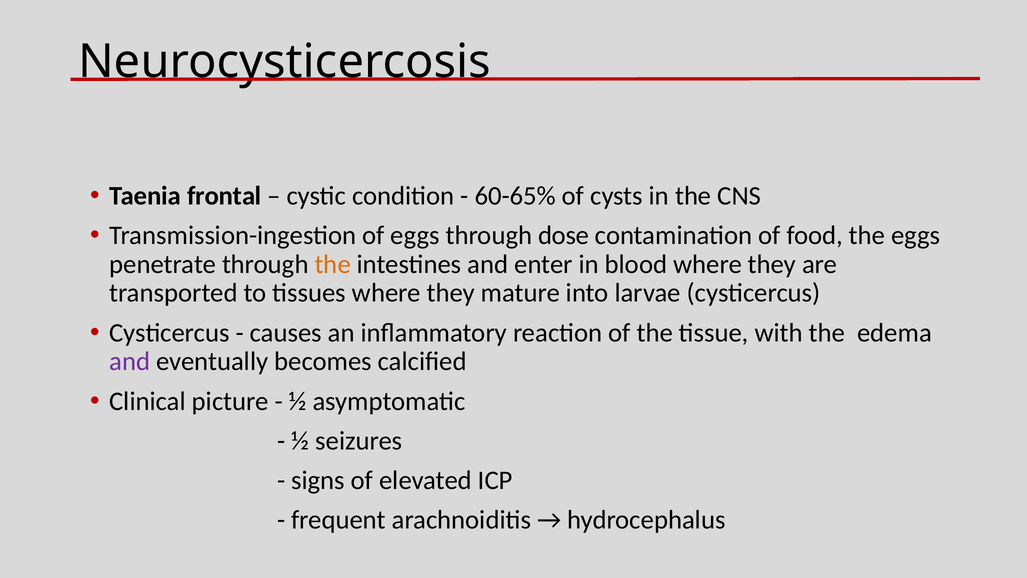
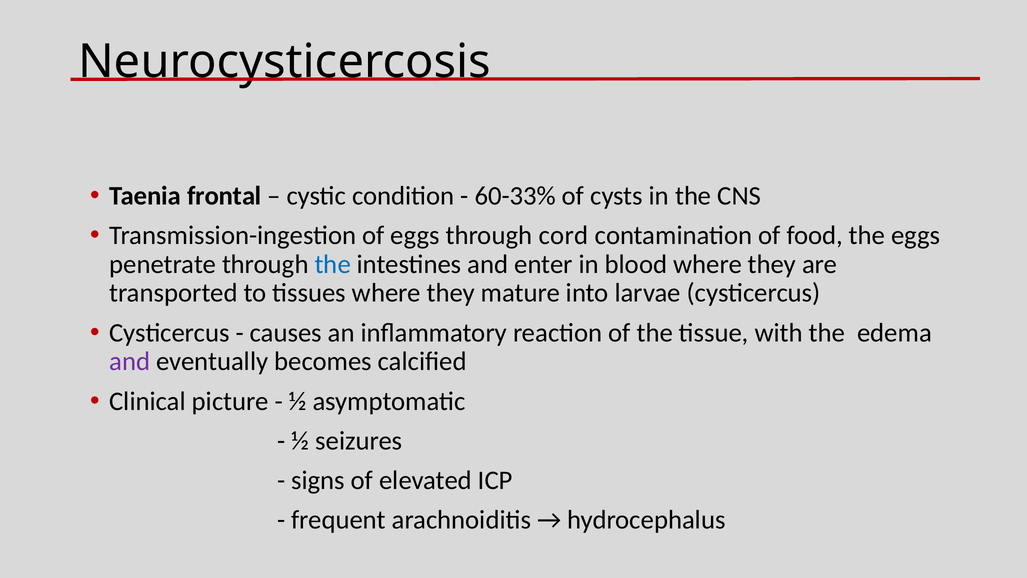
60-65%: 60-65% -> 60-33%
dose: dose -> cord
the at (333, 264) colour: orange -> blue
